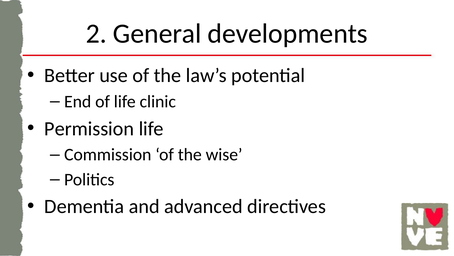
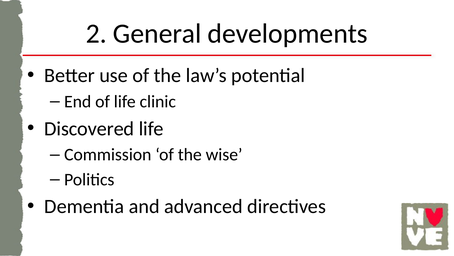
Permission: Permission -> Discovered
